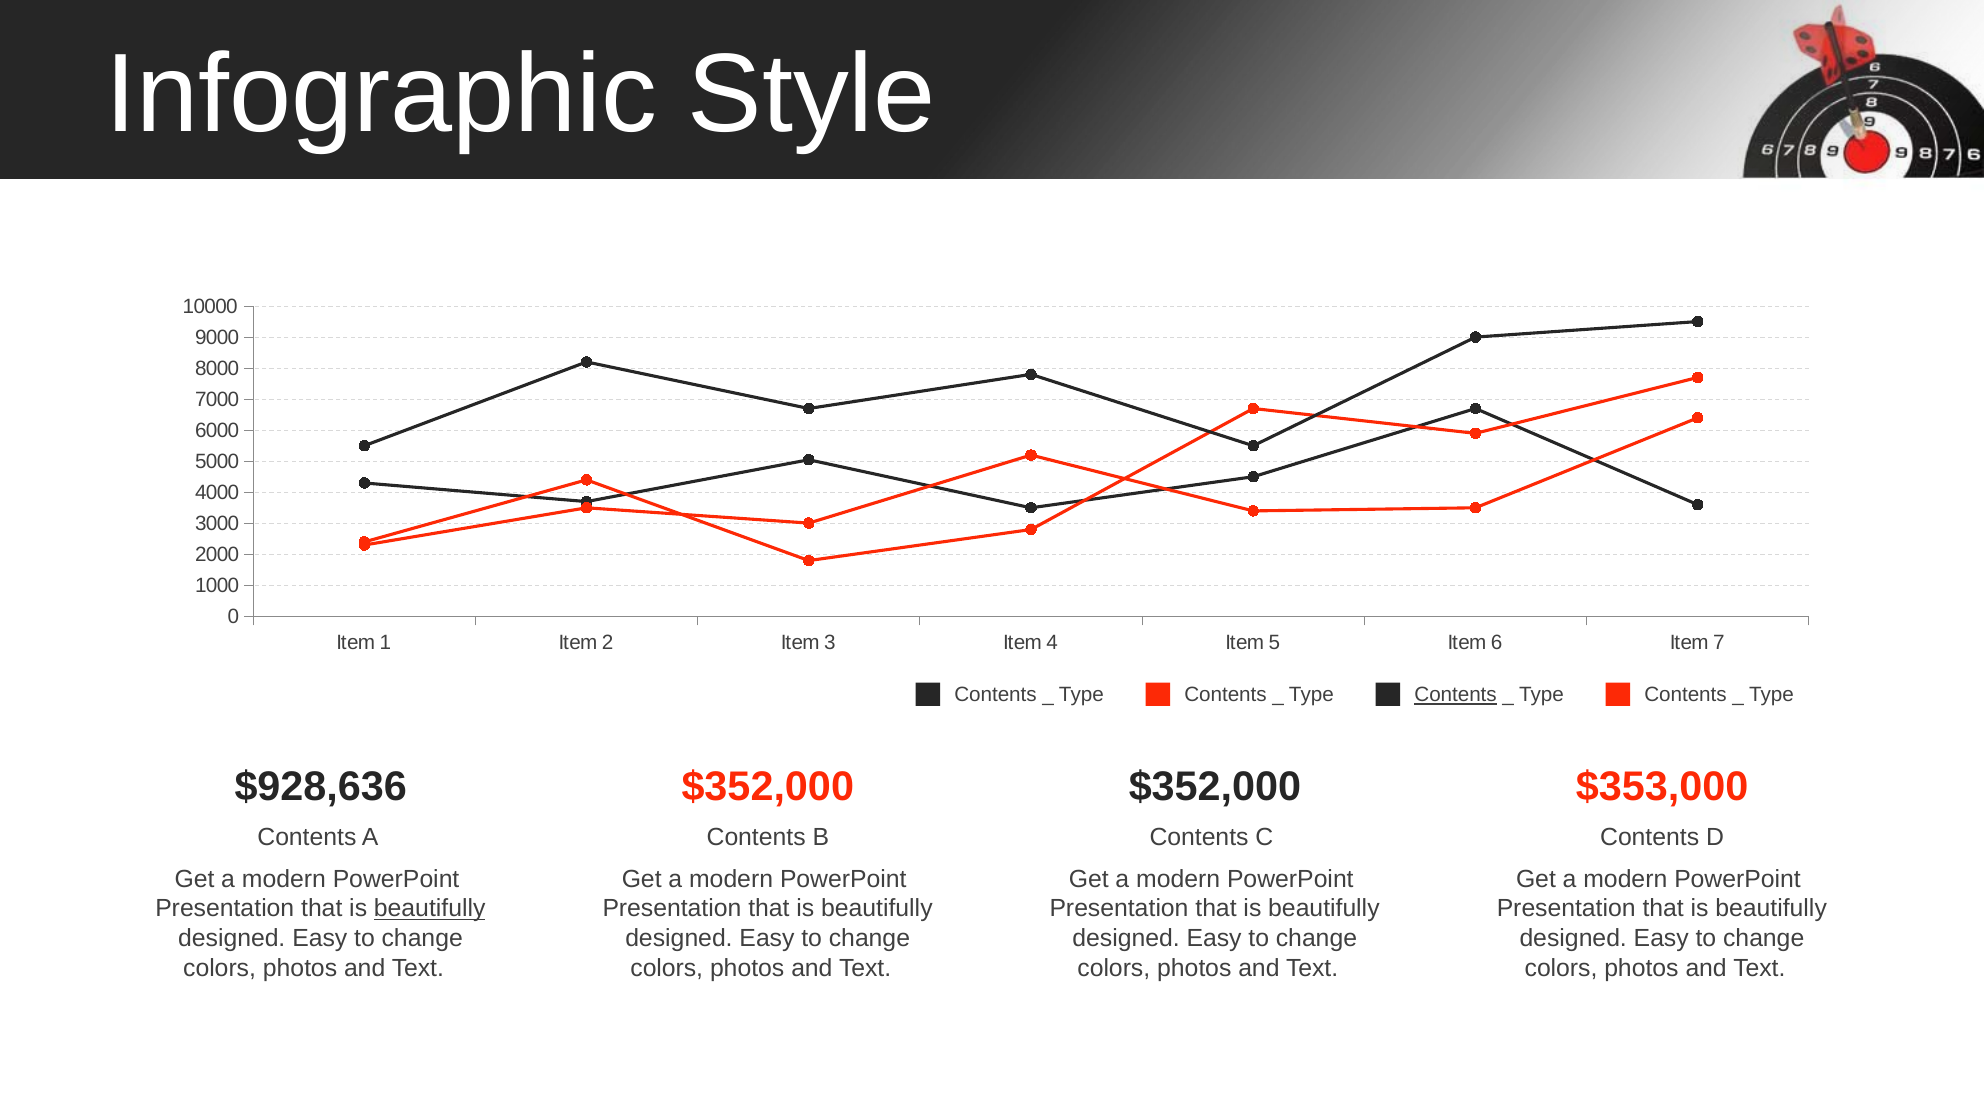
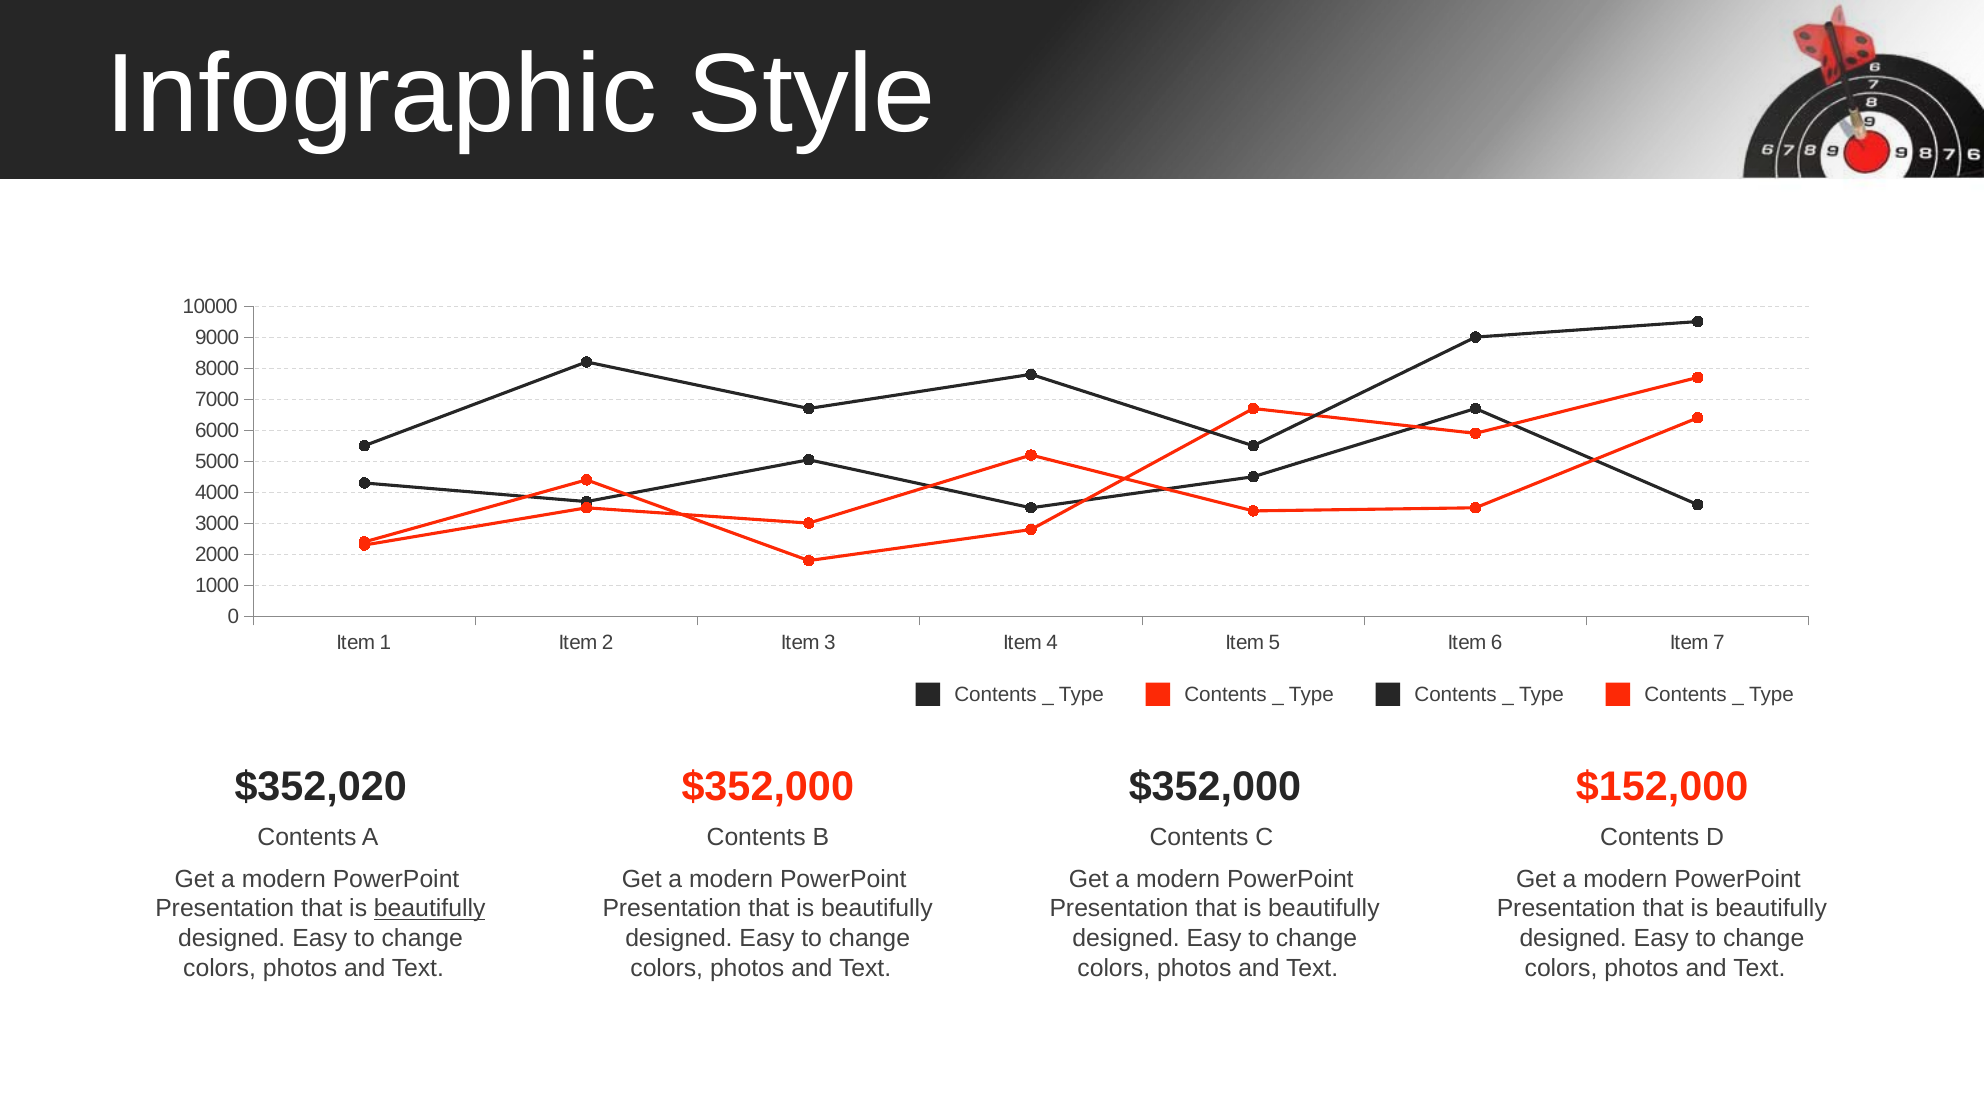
Contents at (1456, 695) underline: present -> none
$928,636: $928,636 -> $352,020
$353,000: $353,000 -> $152,000
